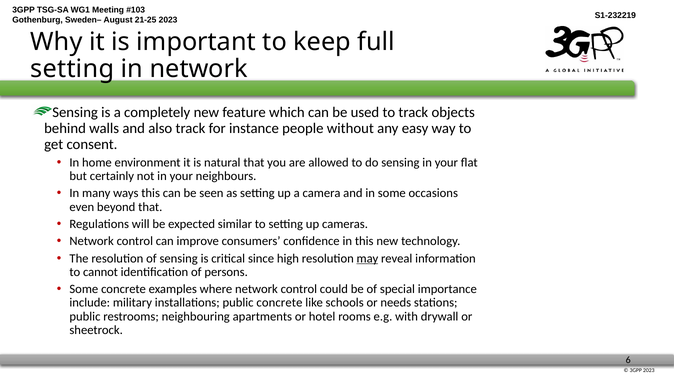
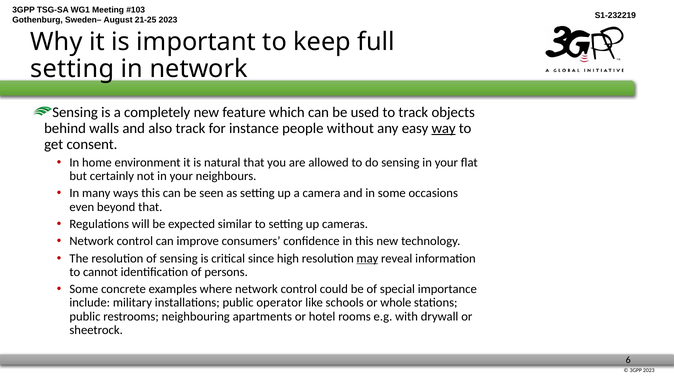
way underline: none -> present
public concrete: concrete -> operator
needs: needs -> whole
